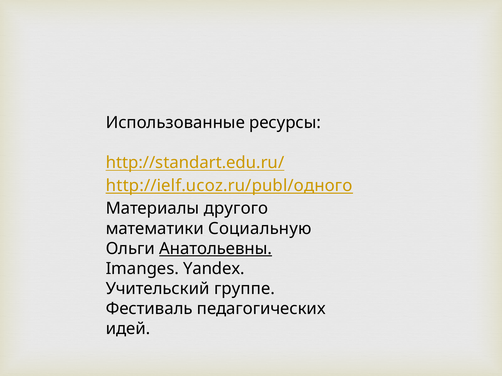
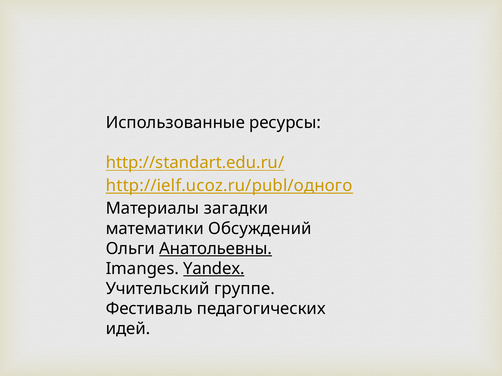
другого: другого -> загадки
Социальную: Социальную -> Обсуждений
Yandex underline: none -> present
